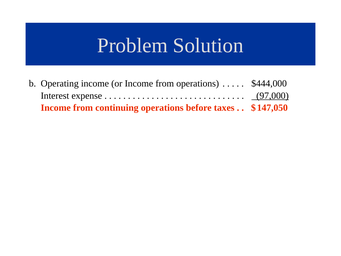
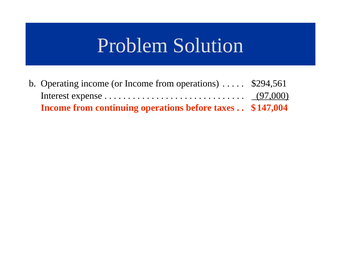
$444,000: $444,000 -> $294,561
147,050: 147,050 -> 147,004
